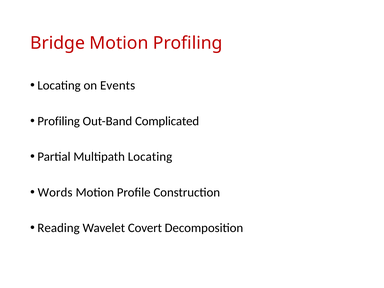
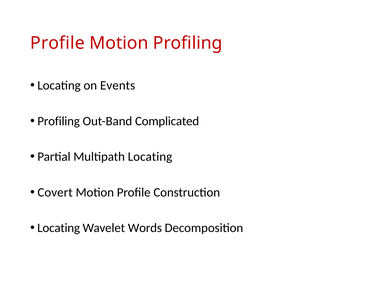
Bridge at (58, 43): Bridge -> Profile
Words: Words -> Covert
Reading at (59, 228): Reading -> Locating
Covert: Covert -> Words
